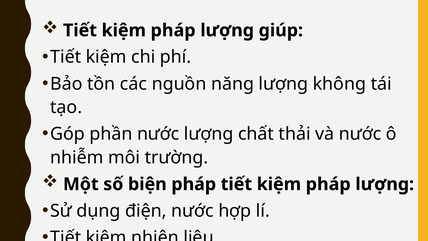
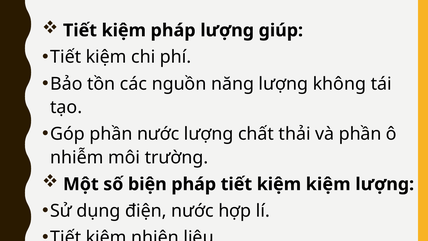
và nước: nước -> phần
pháp tiết kiệm pháp: pháp -> kiệm
